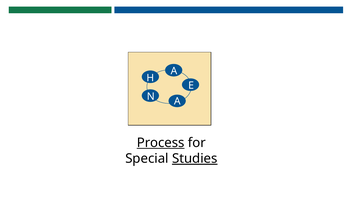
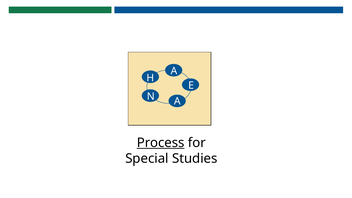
Studies underline: present -> none
